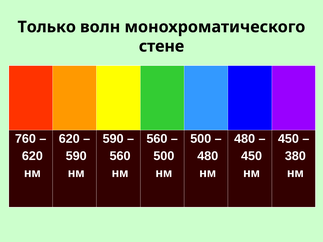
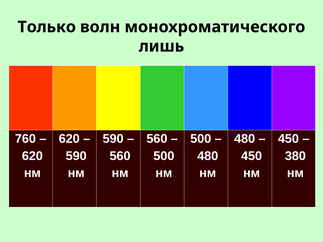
стене: стене -> лишь
